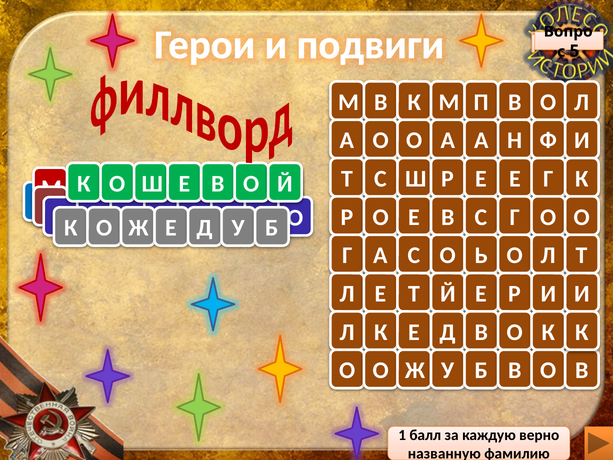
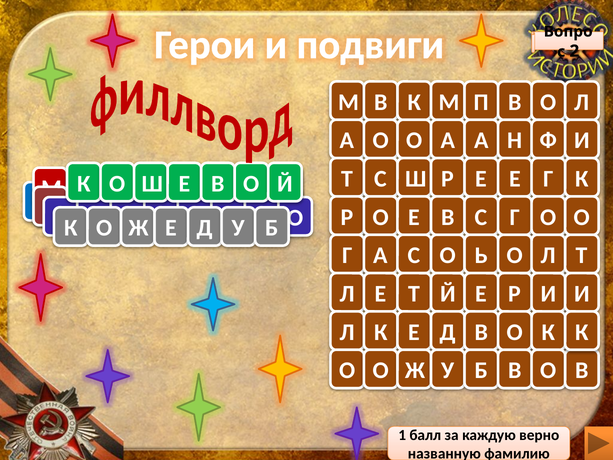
5: 5 -> 2
